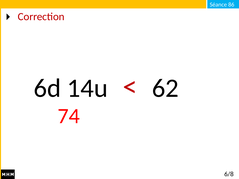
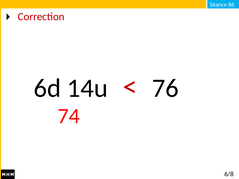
62: 62 -> 76
